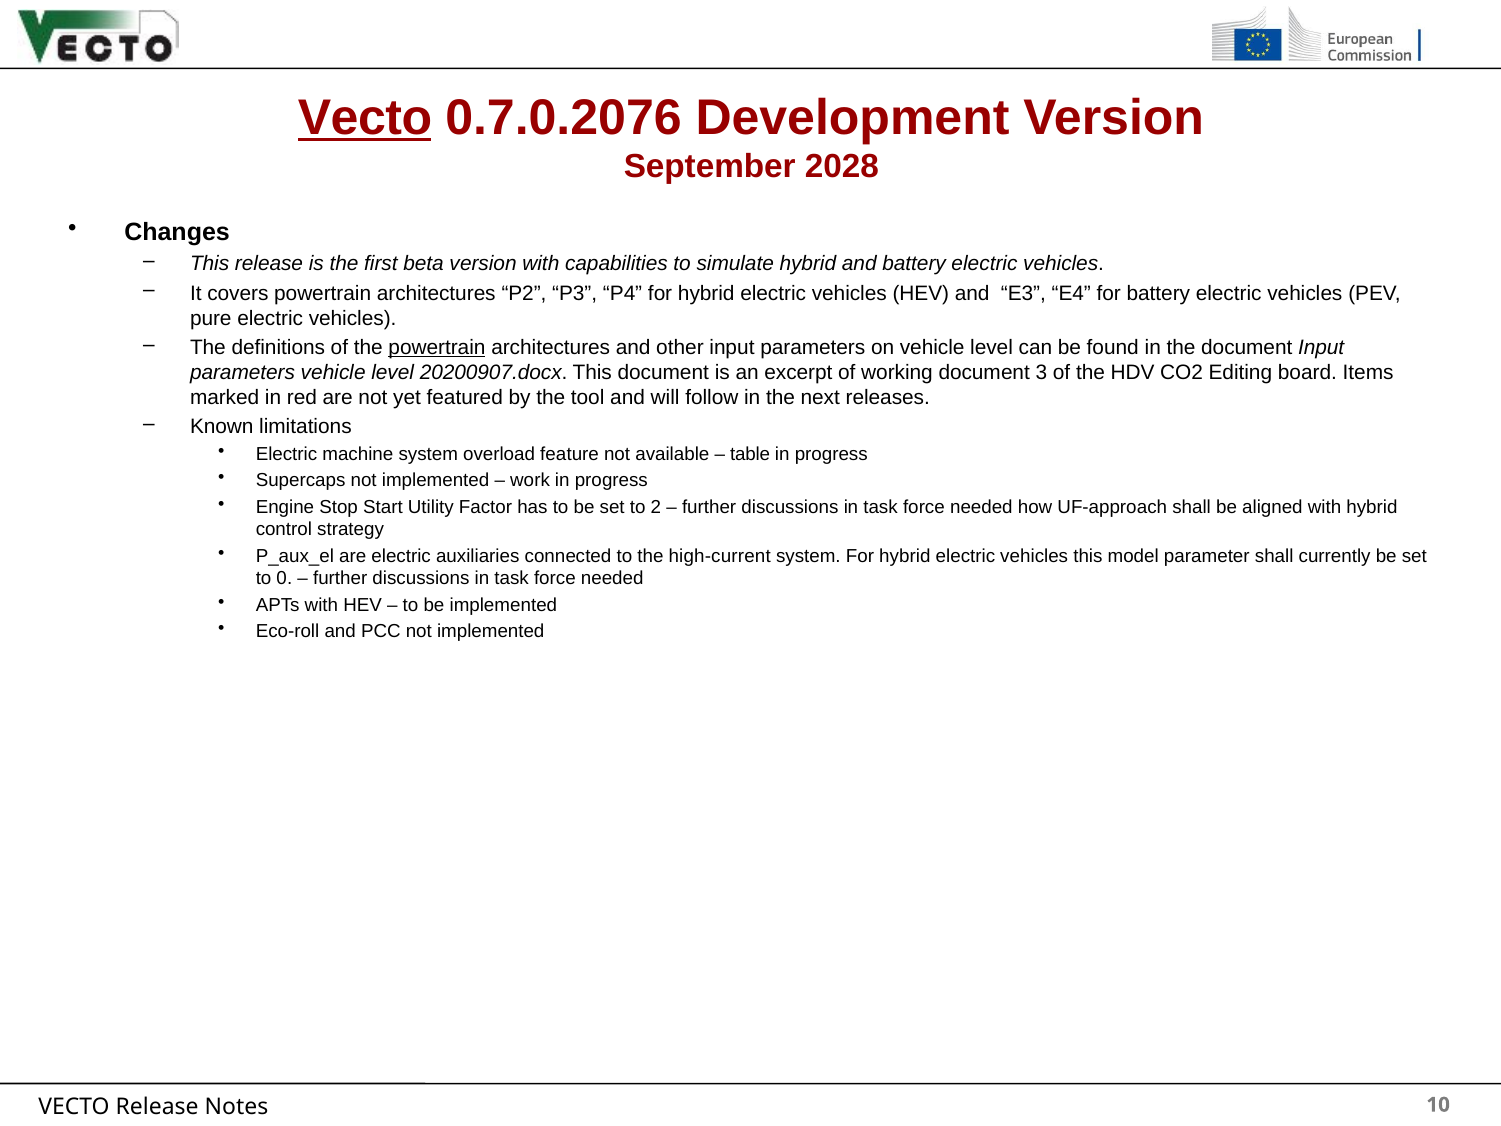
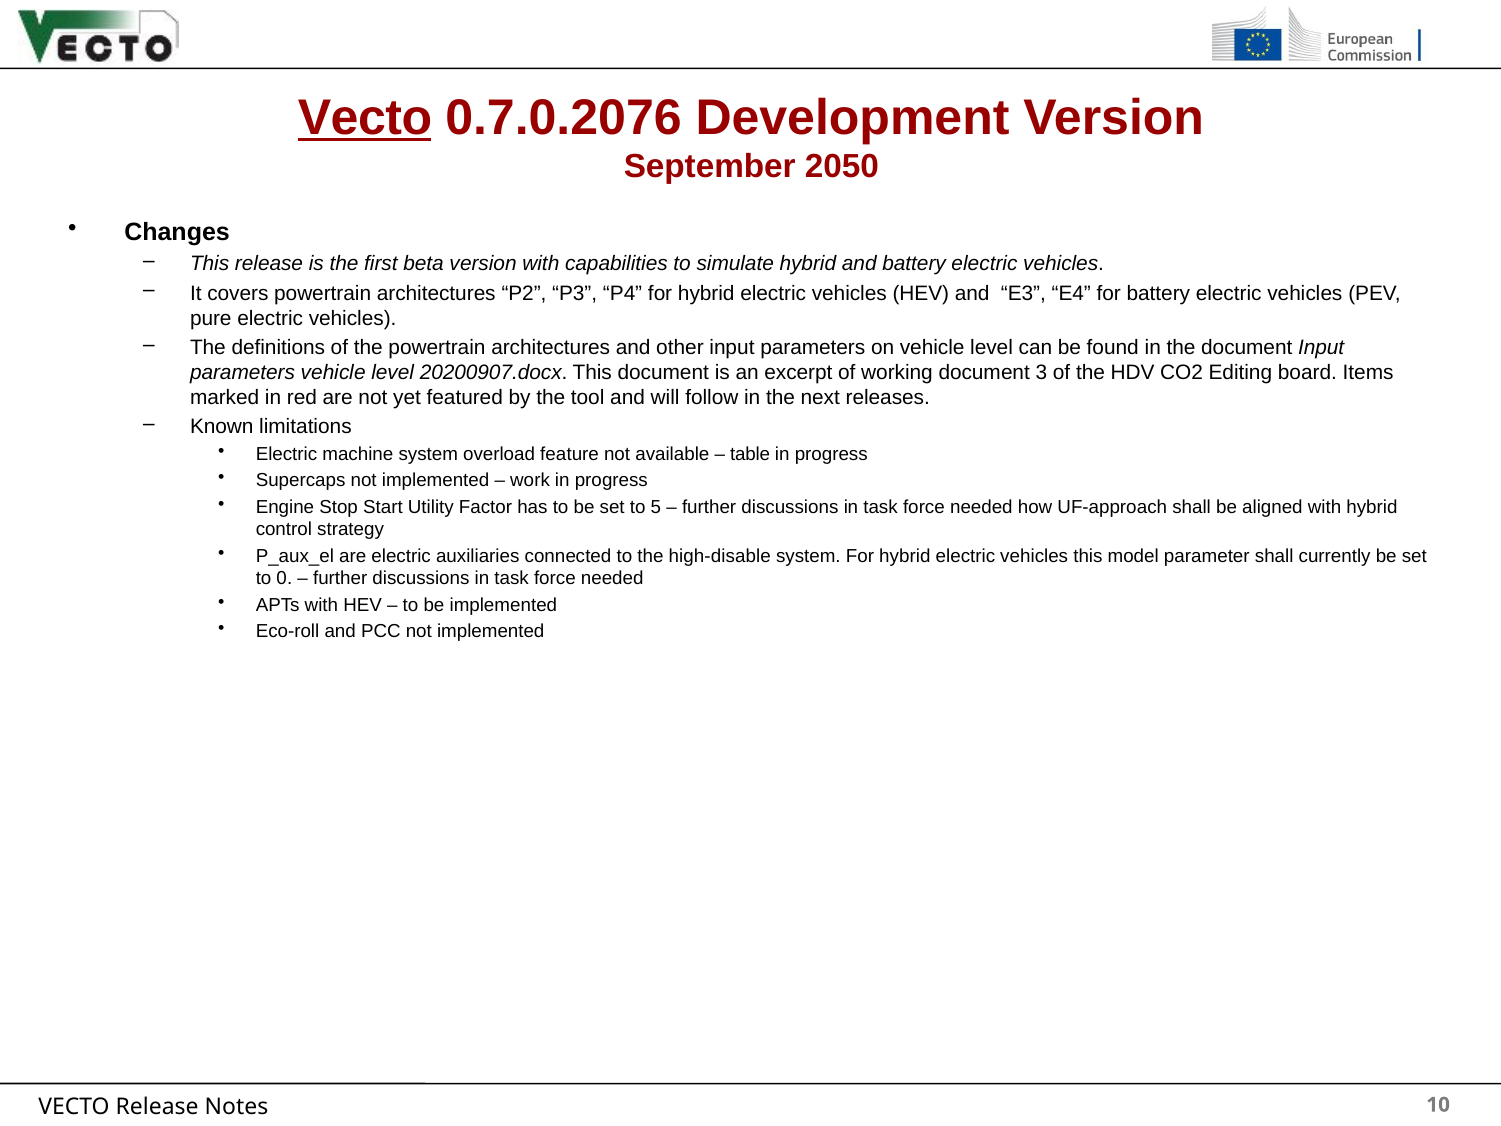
2028: 2028 -> 2050
powertrain at (437, 348) underline: present -> none
2: 2 -> 5
high-current: high-current -> high-disable
